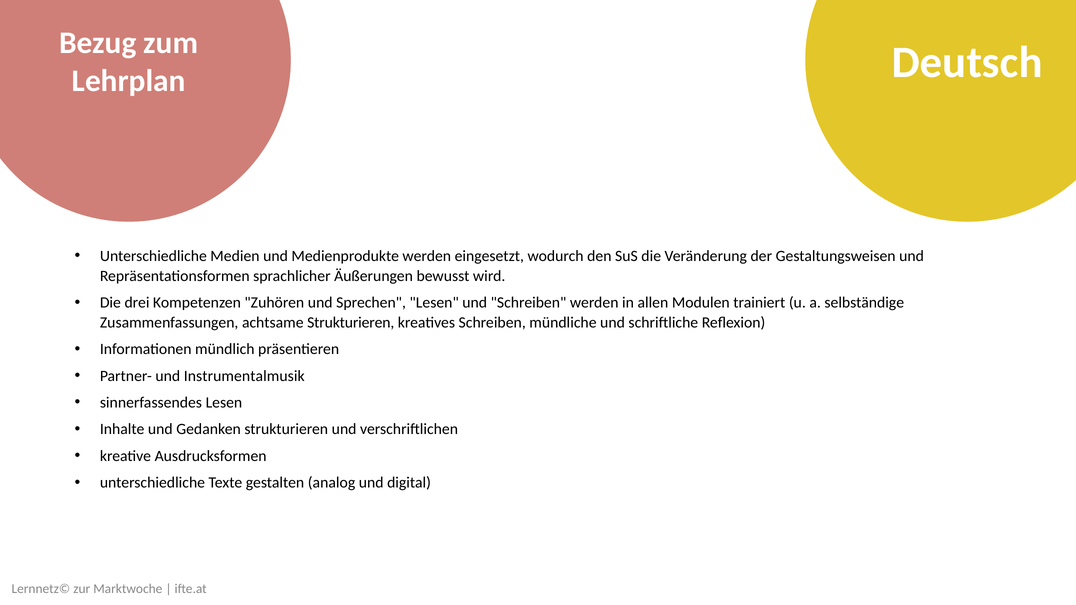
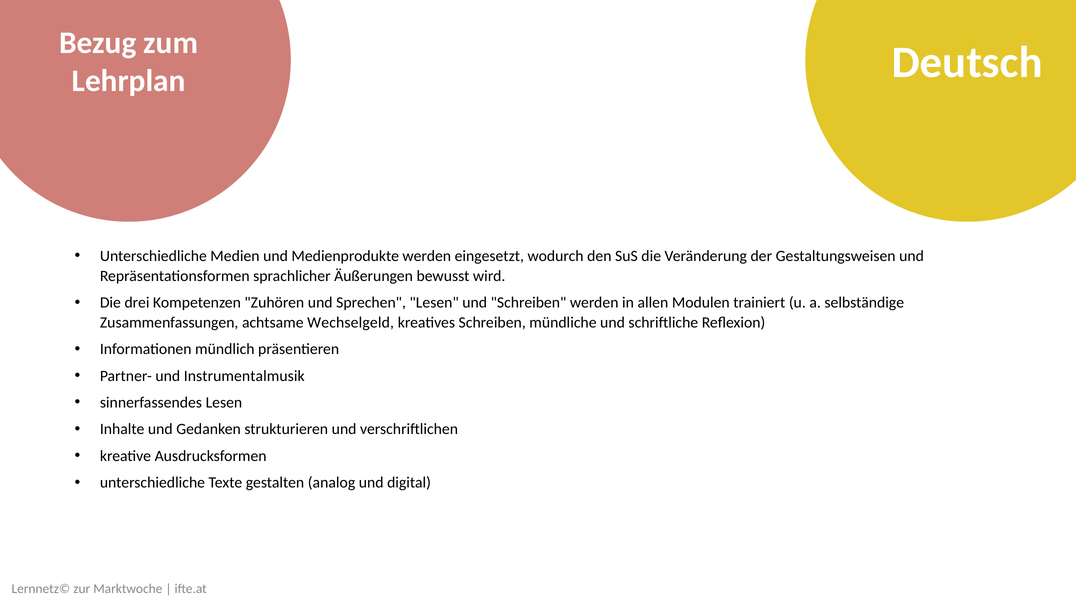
achtsame Strukturieren: Strukturieren -> Wechselgeld
